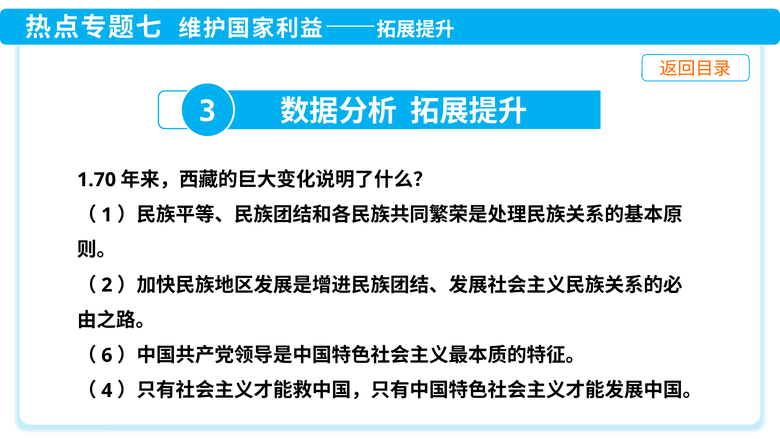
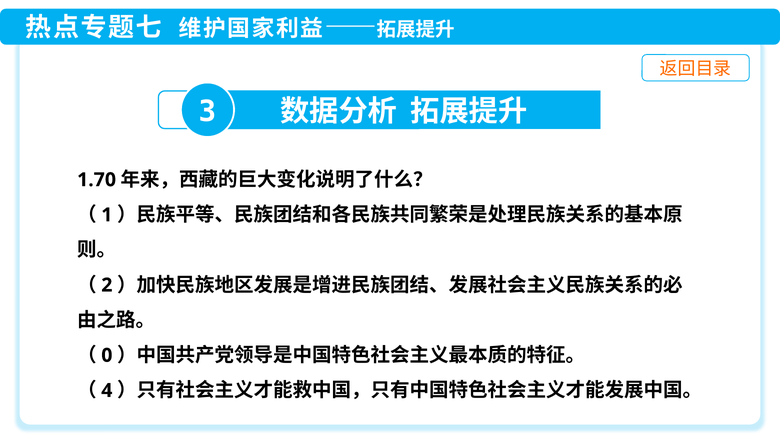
6: 6 -> 0
